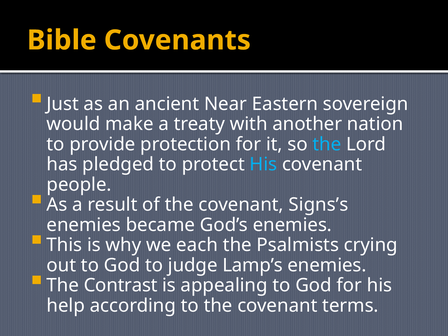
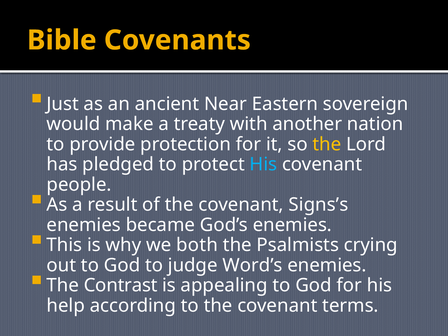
the at (327, 144) colour: light blue -> yellow
each: each -> both
Lamp’s: Lamp’s -> Word’s
